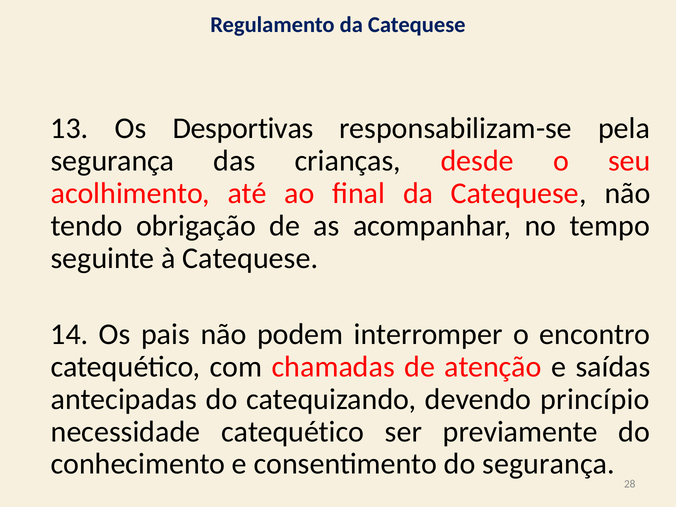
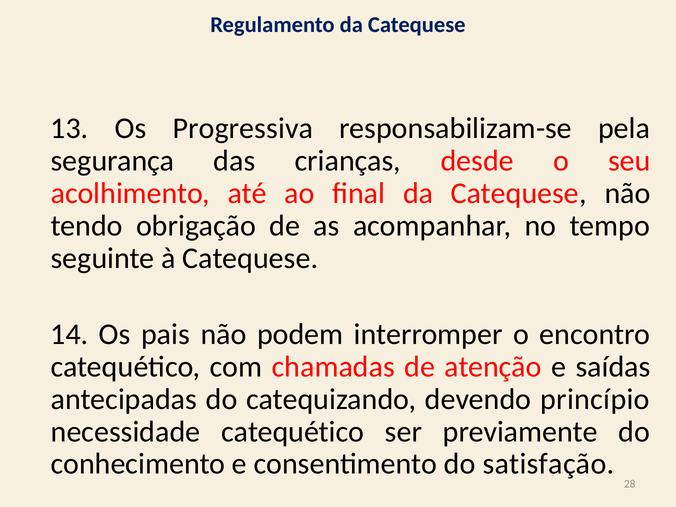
Desportivas: Desportivas -> Progressiva
do segurança: segurança -> satisfação
